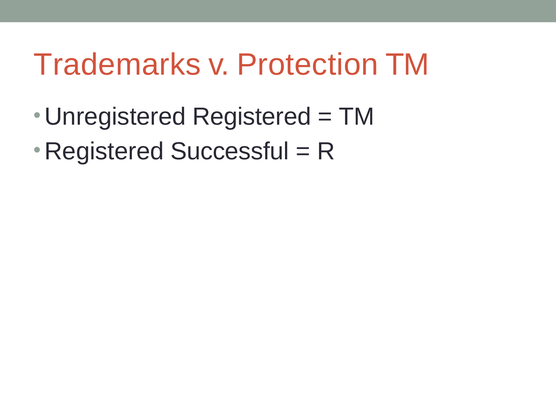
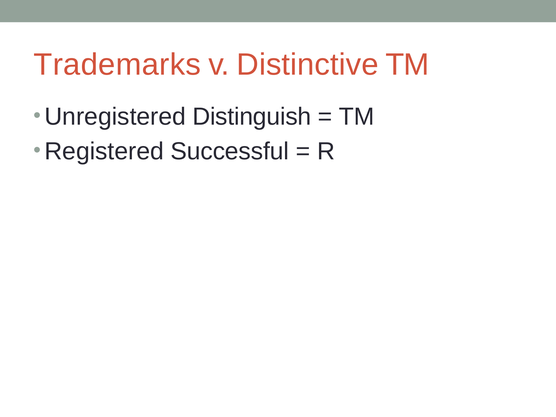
Protection: Protection -> Distinctive
Unregistered Registered: Registered -> Distinguish
